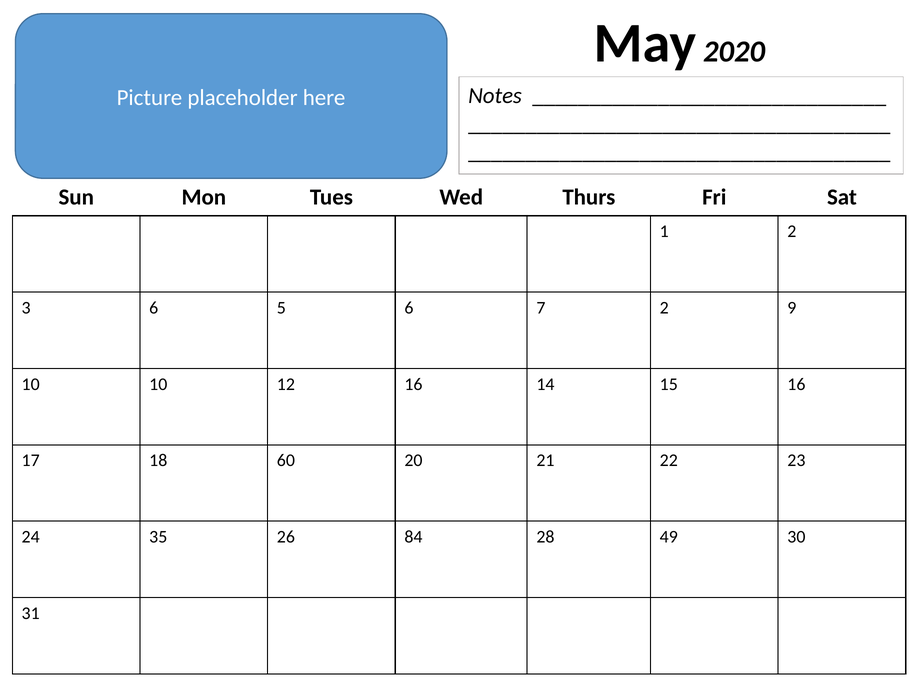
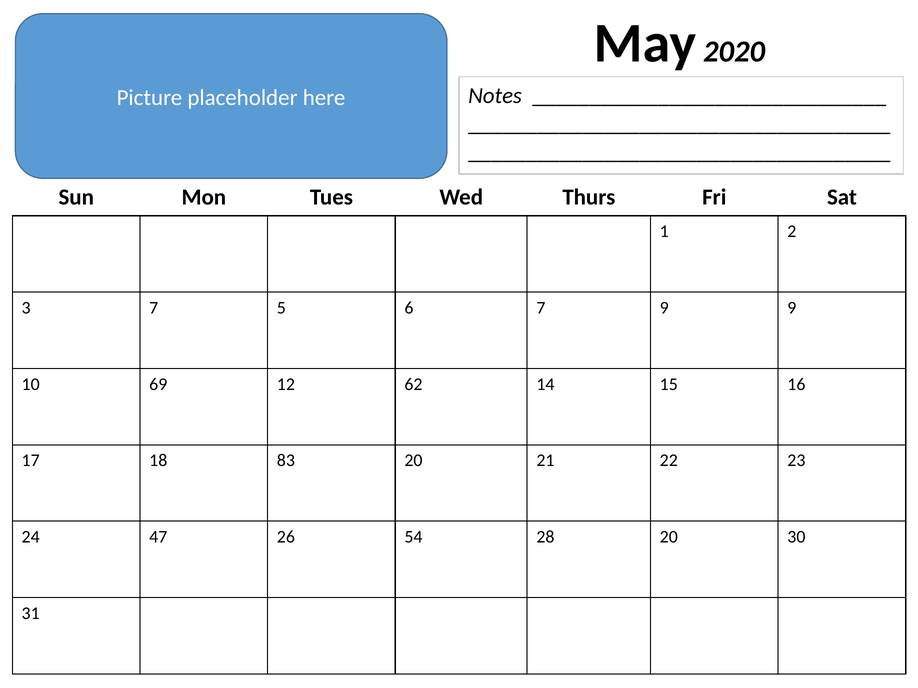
3 6: 6 -> 7
7 2: 2 -> 9
10 10: 10 -> 69
12 16: 16 -> 62
60: 60 -> 83
35: 35 -> 47
84: 84 -> 54
28 49: 49 -> 20
